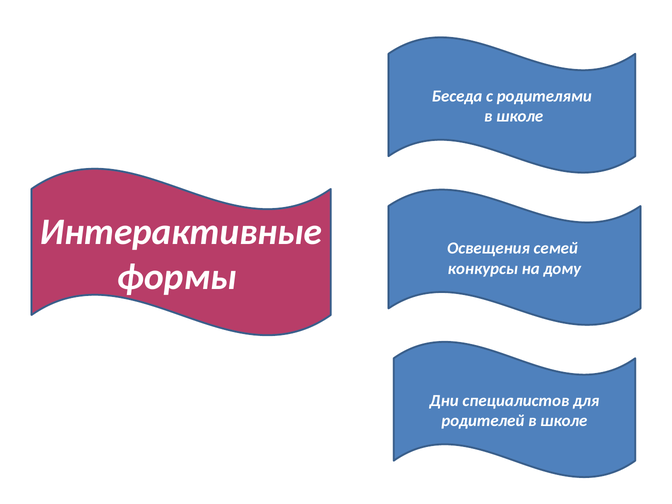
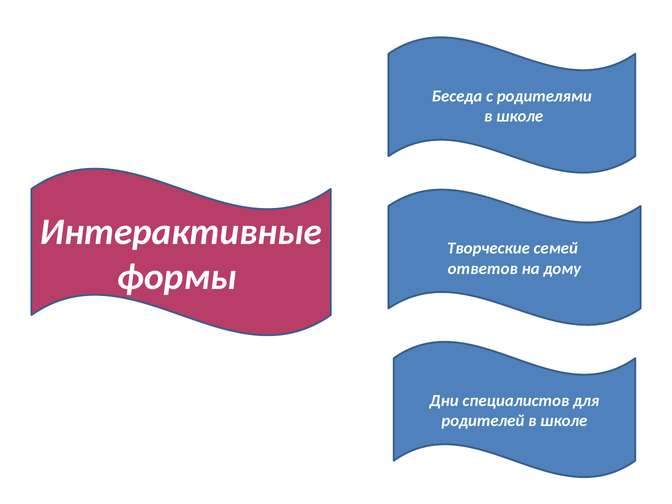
Освещения: Освещения -> Творческие
конкурсы: конкурсы -> ответов
